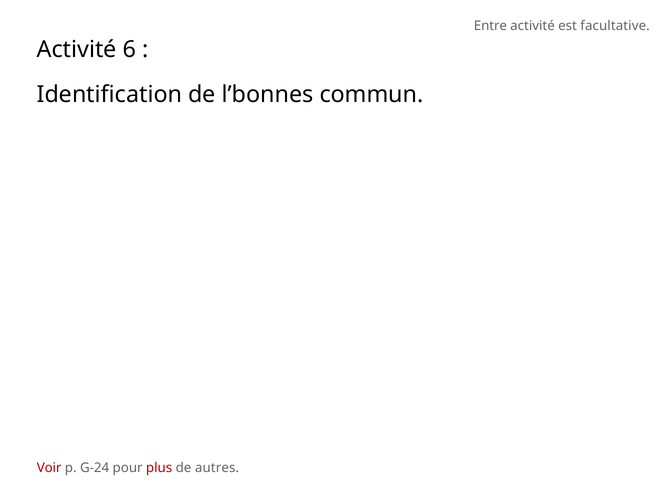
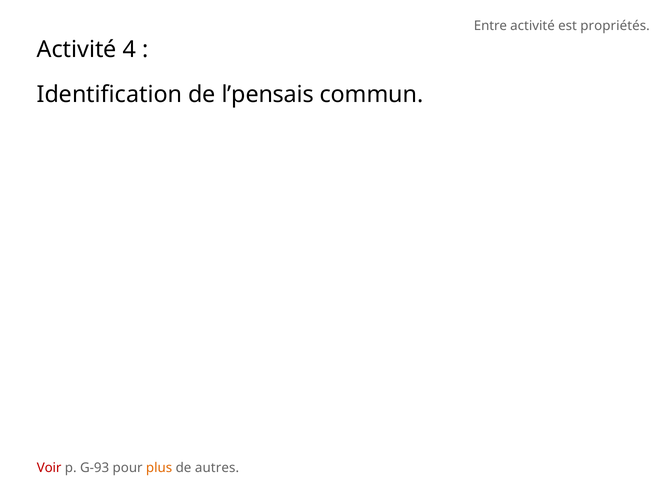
facultative: facultative -> propriétés
6: 6 -> 4
l’bonnes: l’bonnes -> l’pensais
G-24: G-24 -> G-93
plus colour: red -> orange
